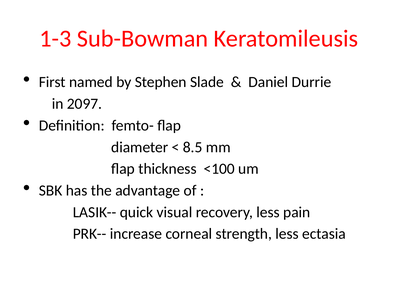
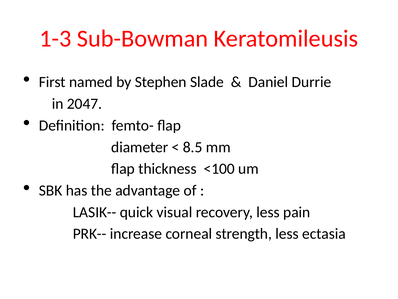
2097: 2097 -> 2047
